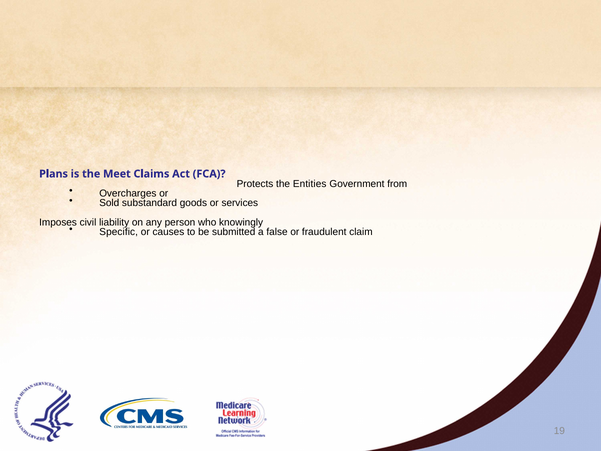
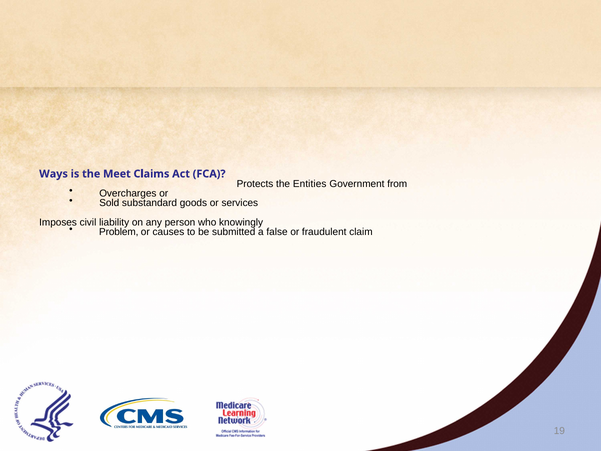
Plans: Plans -> Ways
Specific: Specific -> Problem
